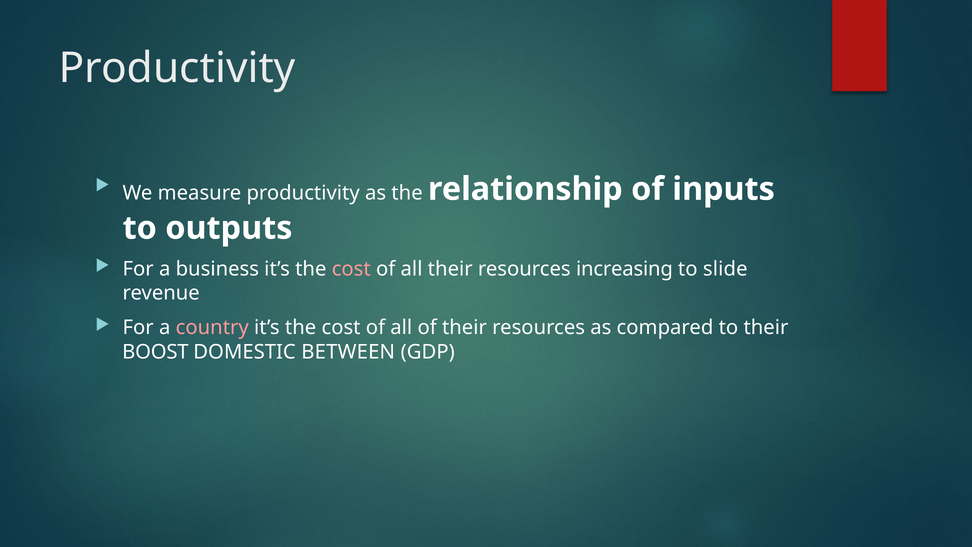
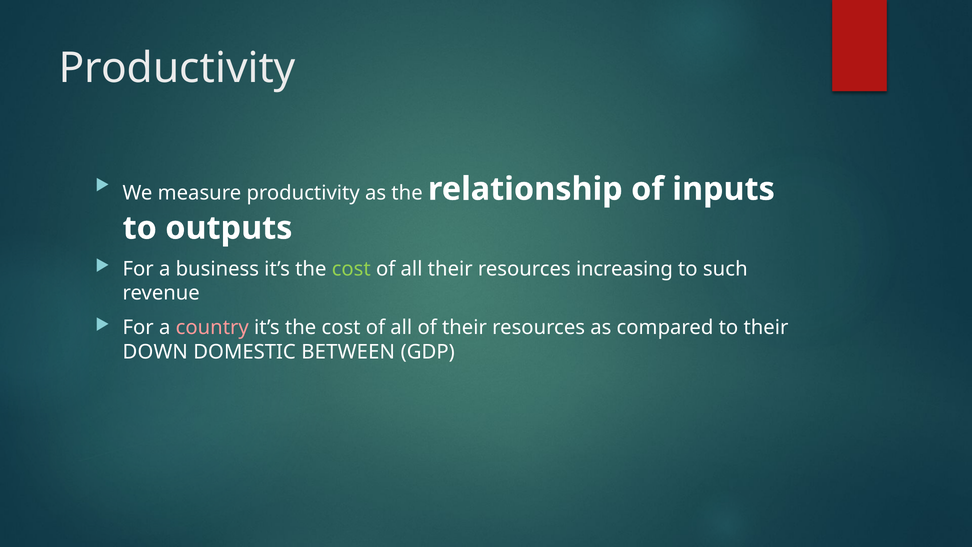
cost at (351, 269) colour: pink -> light green
slide: slide -> such
BOOST: BOOST -> DOWN
